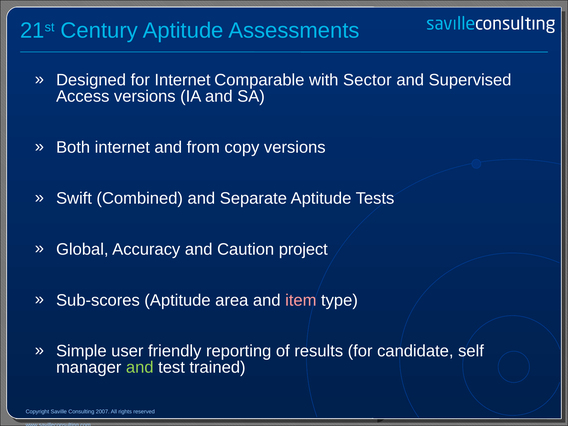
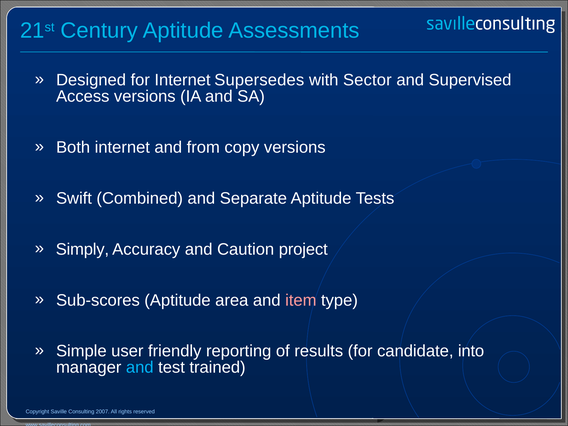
Comparable: Comparable -> Supersedes
Global: Global -> Simply
self: self -> into
and at (140, 367) colour: light green -> light blue
